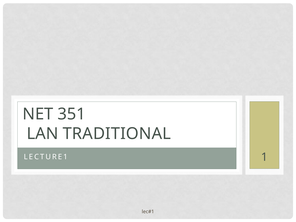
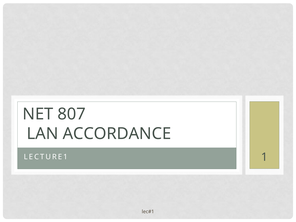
351: 351 -> 807
TRADITIONAL: TRADITIONAL -> ACCORDANCE
